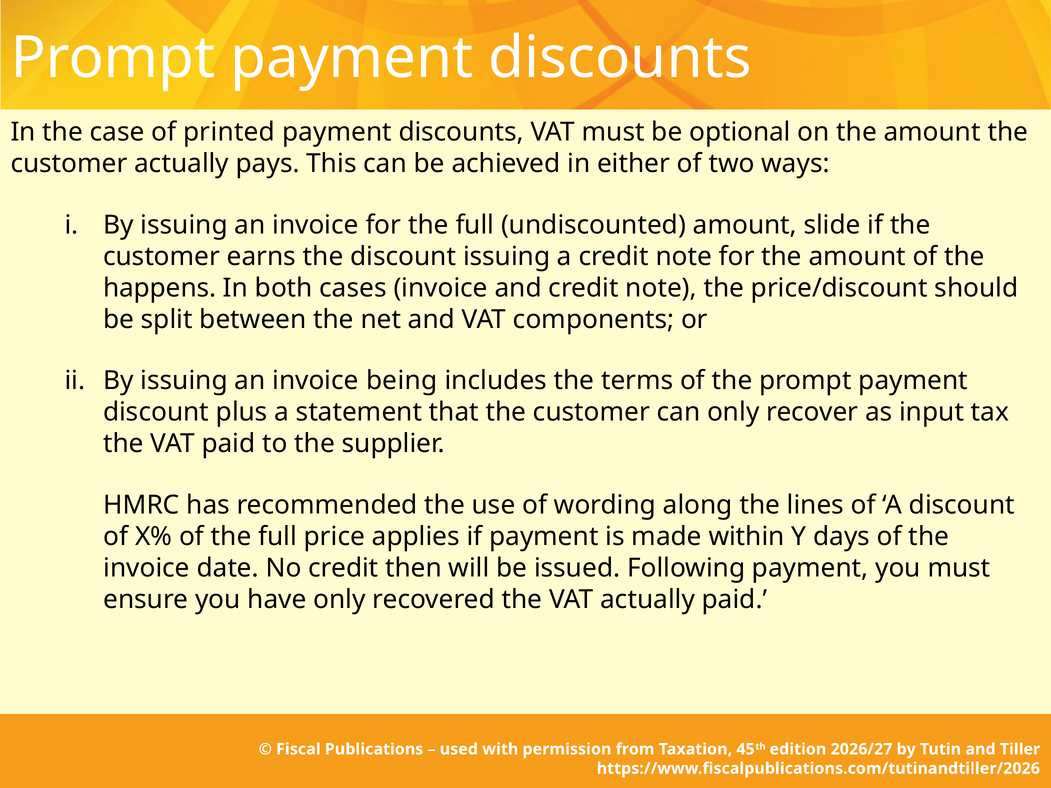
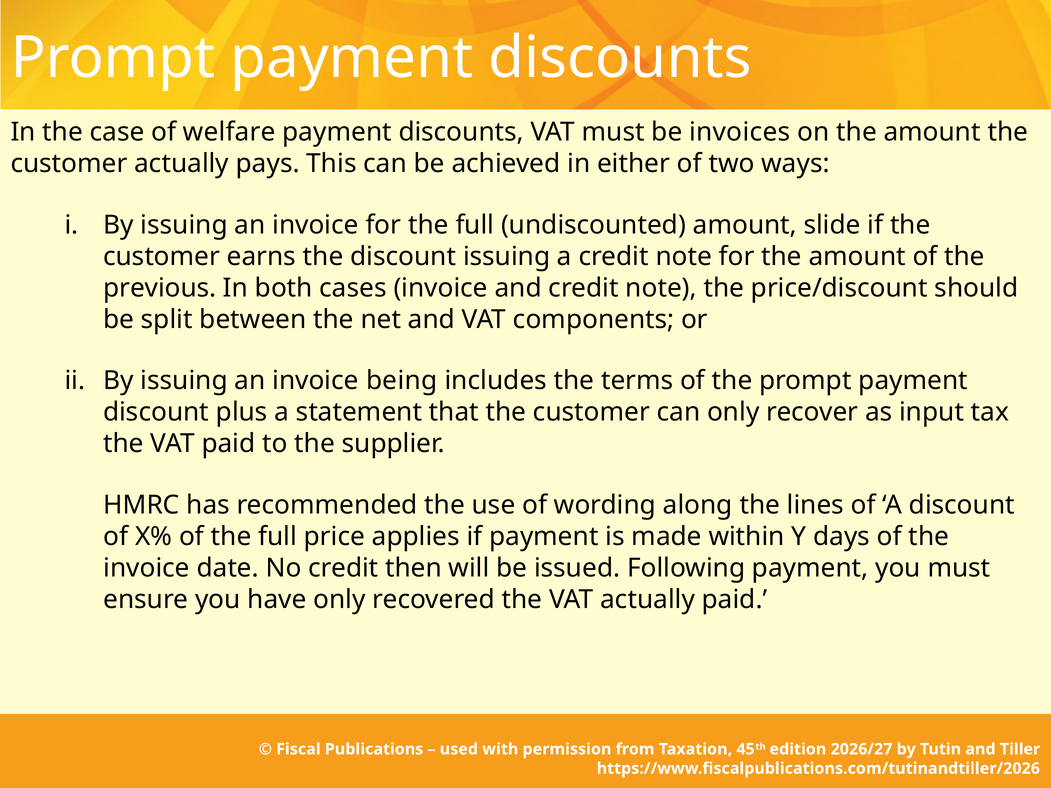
printed: printed -> welfare
optional: optional -> invoices
happens: happens -> previous
